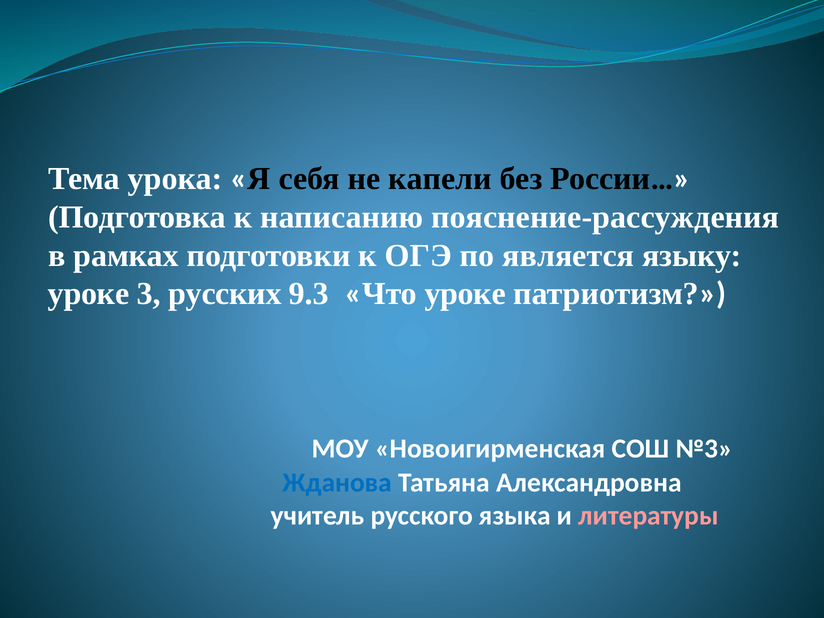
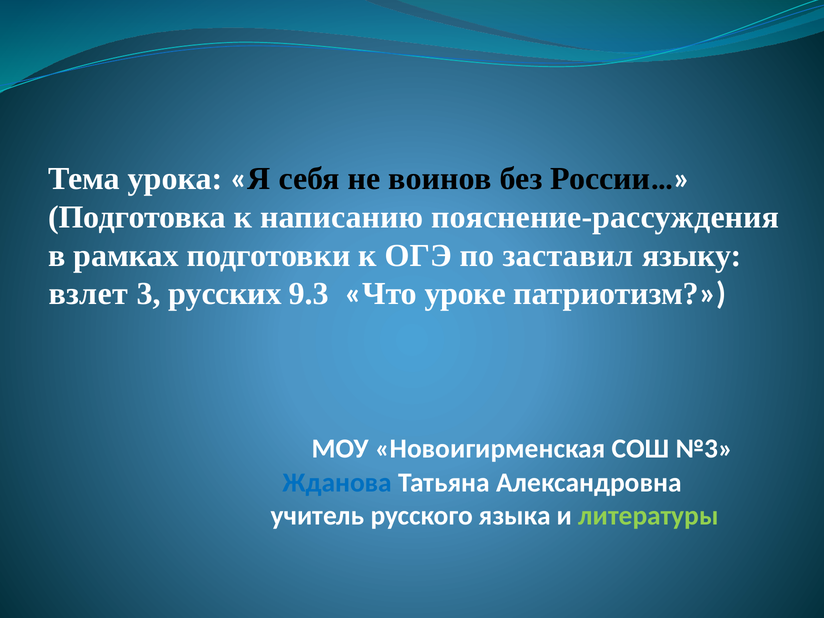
капели: капели -> воинов
является: является -> заставил
уроке at (89, 294): уроке -> взлет
литературы colour: pink -> light green
